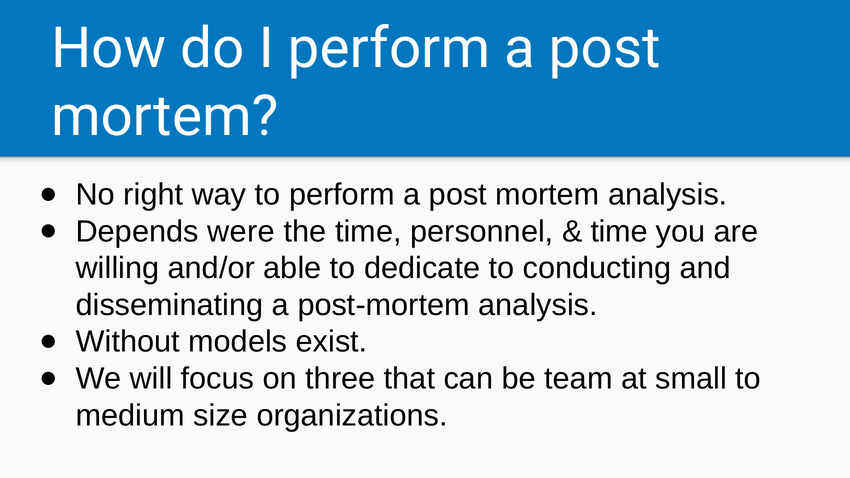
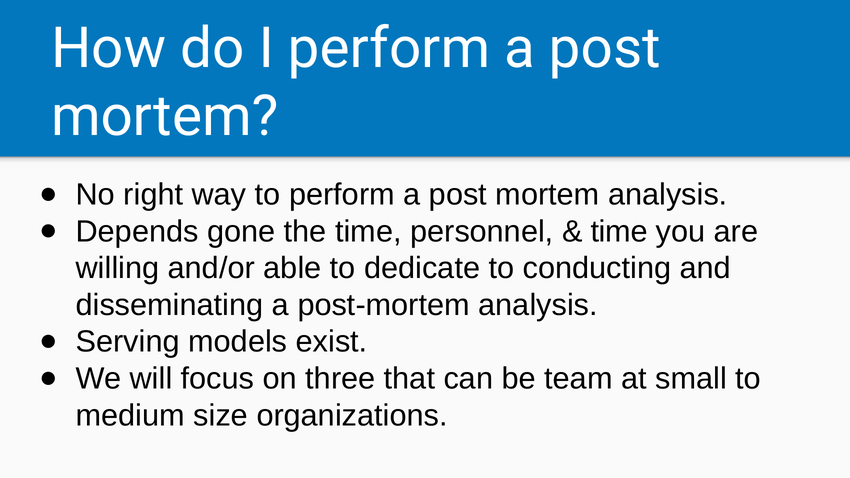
were: were -> gone
Without: Without -> Serving
